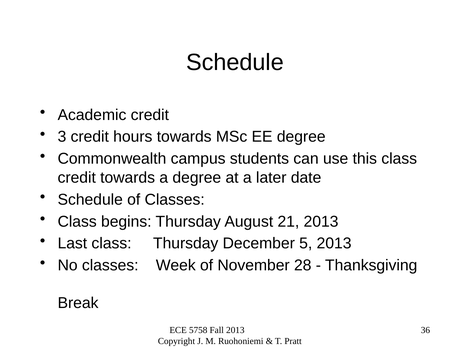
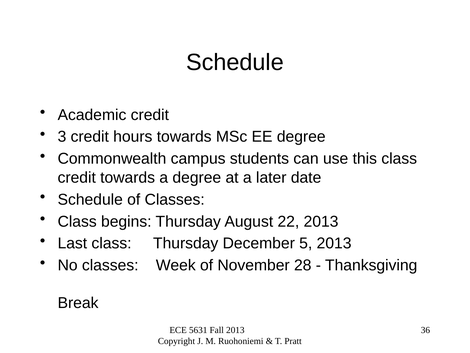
21: 21 -> 22
5758: 5758 -> 5631
